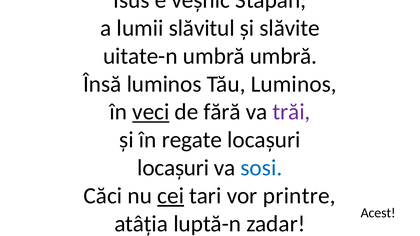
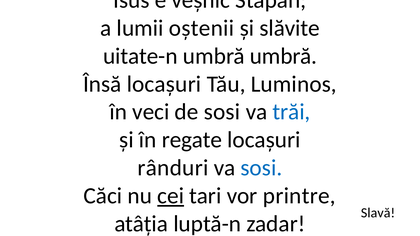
slăvitul: slăvitul -> oștenii
Însă luminos: luminos -> locașuri
veci underline: present -> none
de fără: fără -> sosi
trăi colour: purple -> blue
locașuri at (173, 168): locașuri -> rânduri
Acest: Acest -> Slavă
